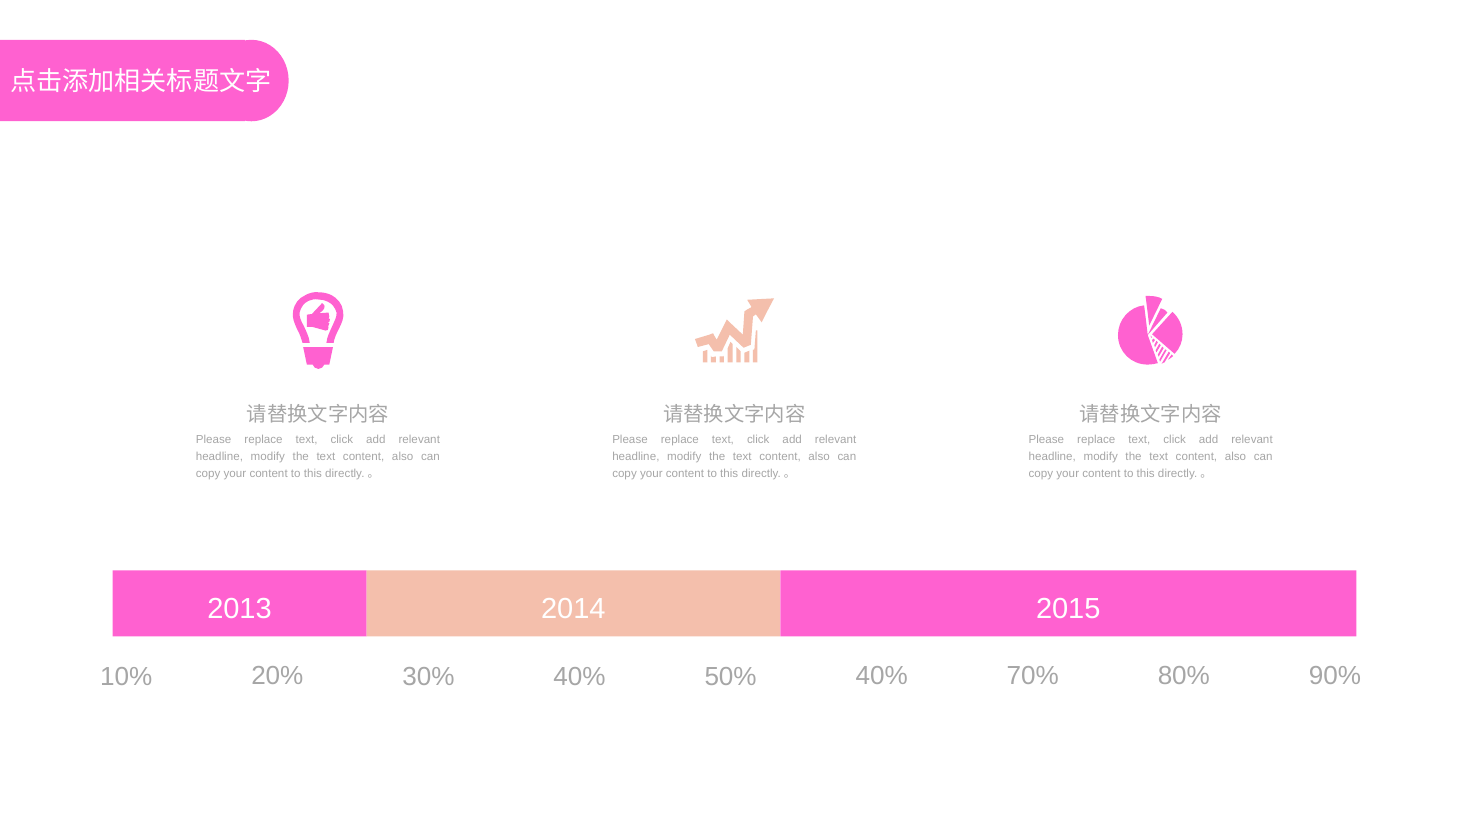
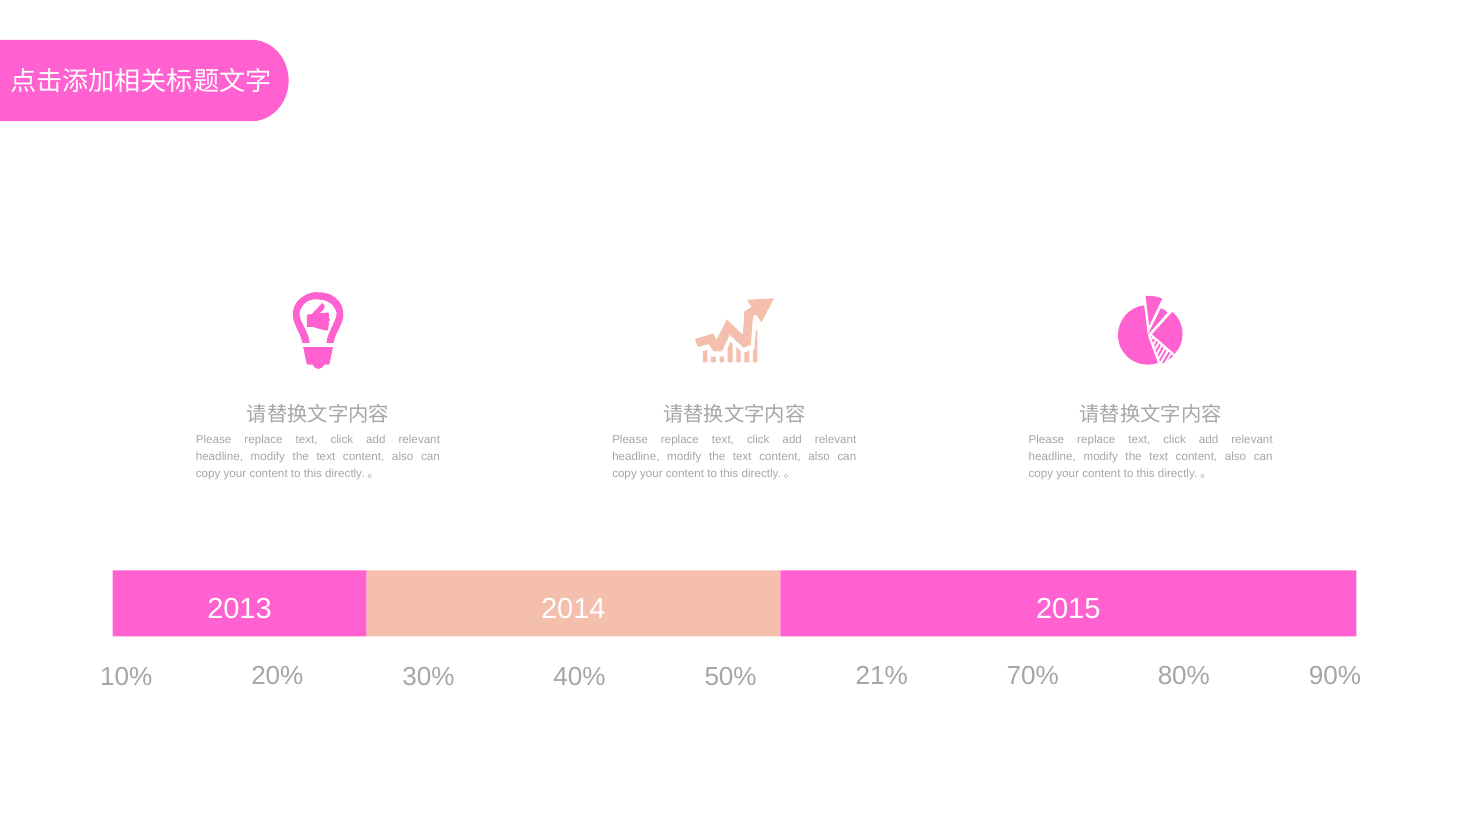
50% 40%: 40% -> 21%
